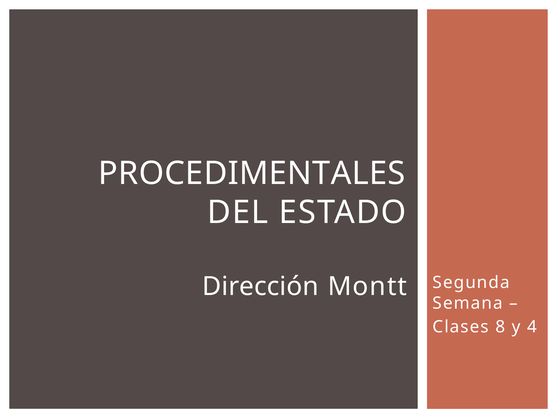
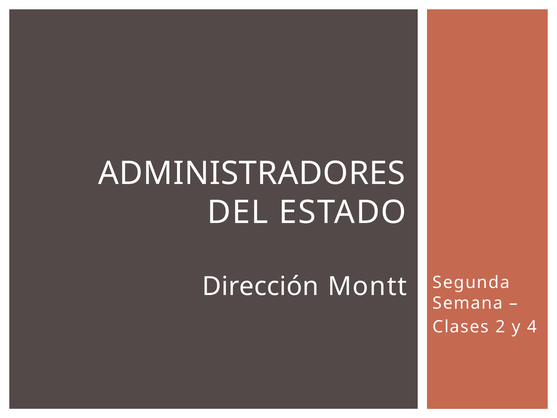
PROCEDIMENTALES: PROCEDIMENTALES -> ADMINISTRADORES
8: 8 -> 2
